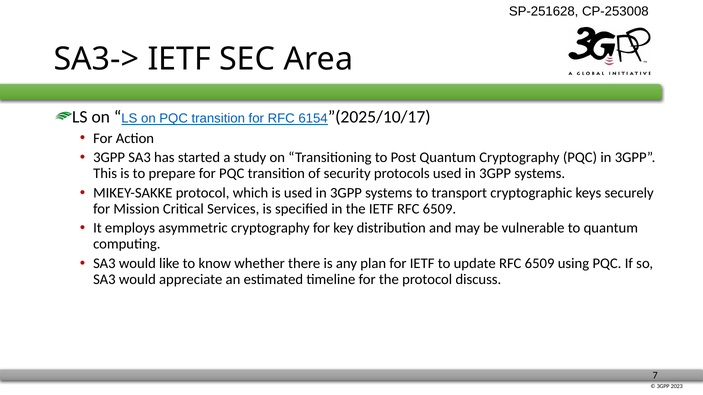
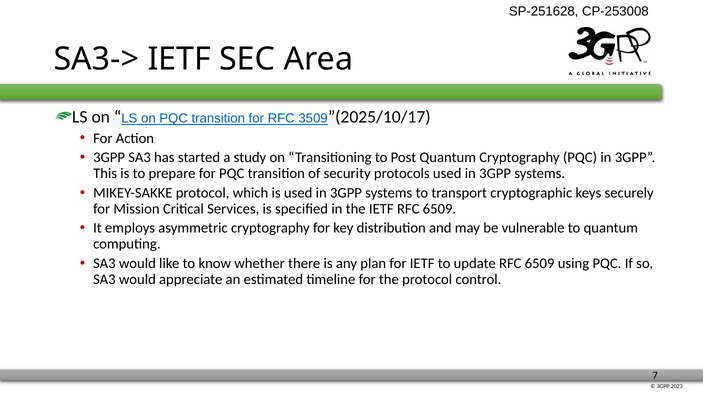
6154: 6154 -> 3509
discuss: discuss -> control
